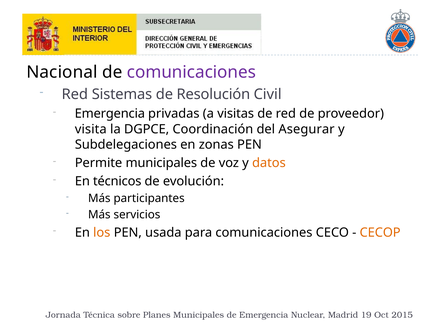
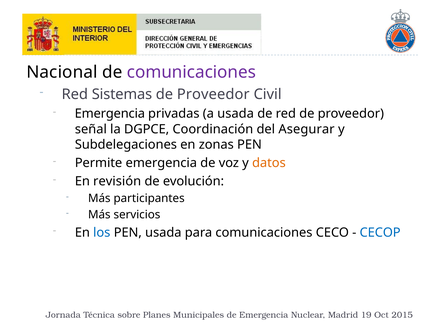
Resolución at (213, 94): Resolución -> Proveedor
a visitas: visitas -> usada
visita: visita -> señal
Permite municipales: municipales -> emergencia
técnicos: técnicos -> revisión
los colour: orange -> blue
CECOP colour: orange -> blue
